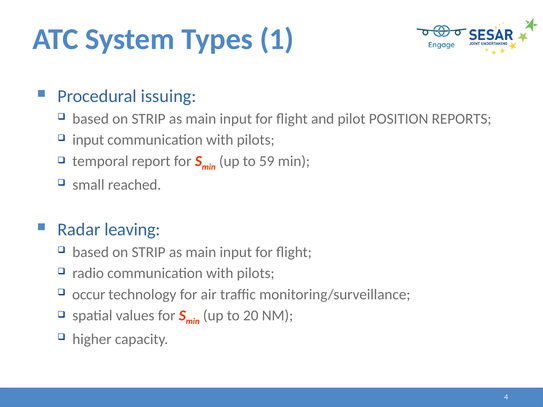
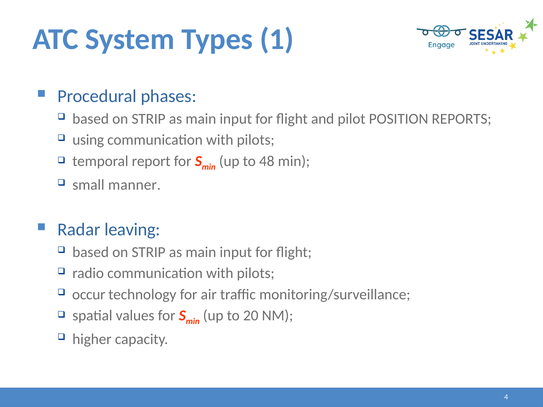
issuing: issuing -> phases
input at (88, 140): input -> using
59: 59 -> 48
reached: reached -> manner
